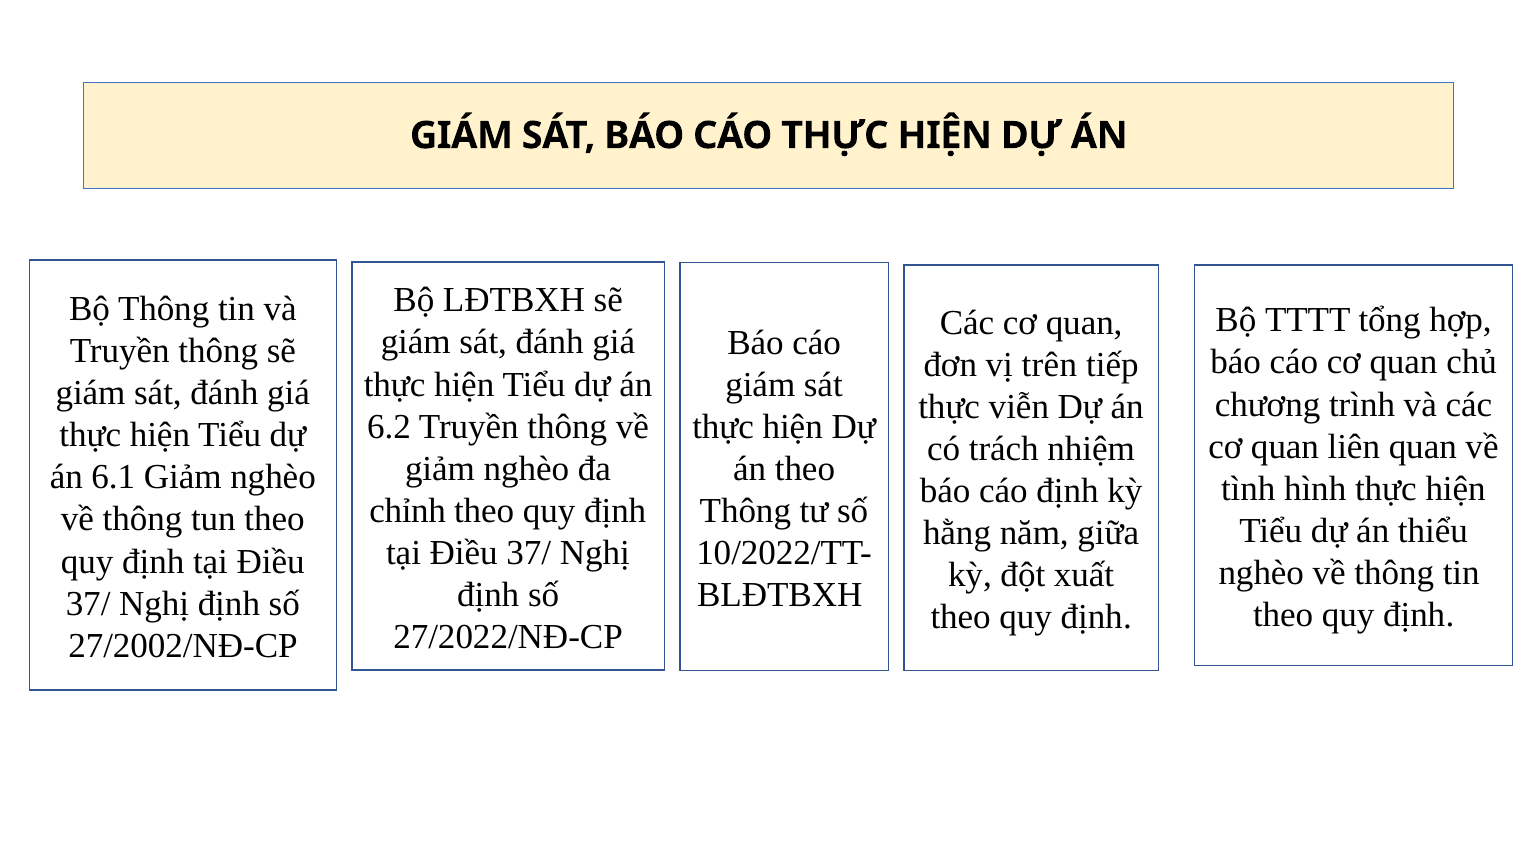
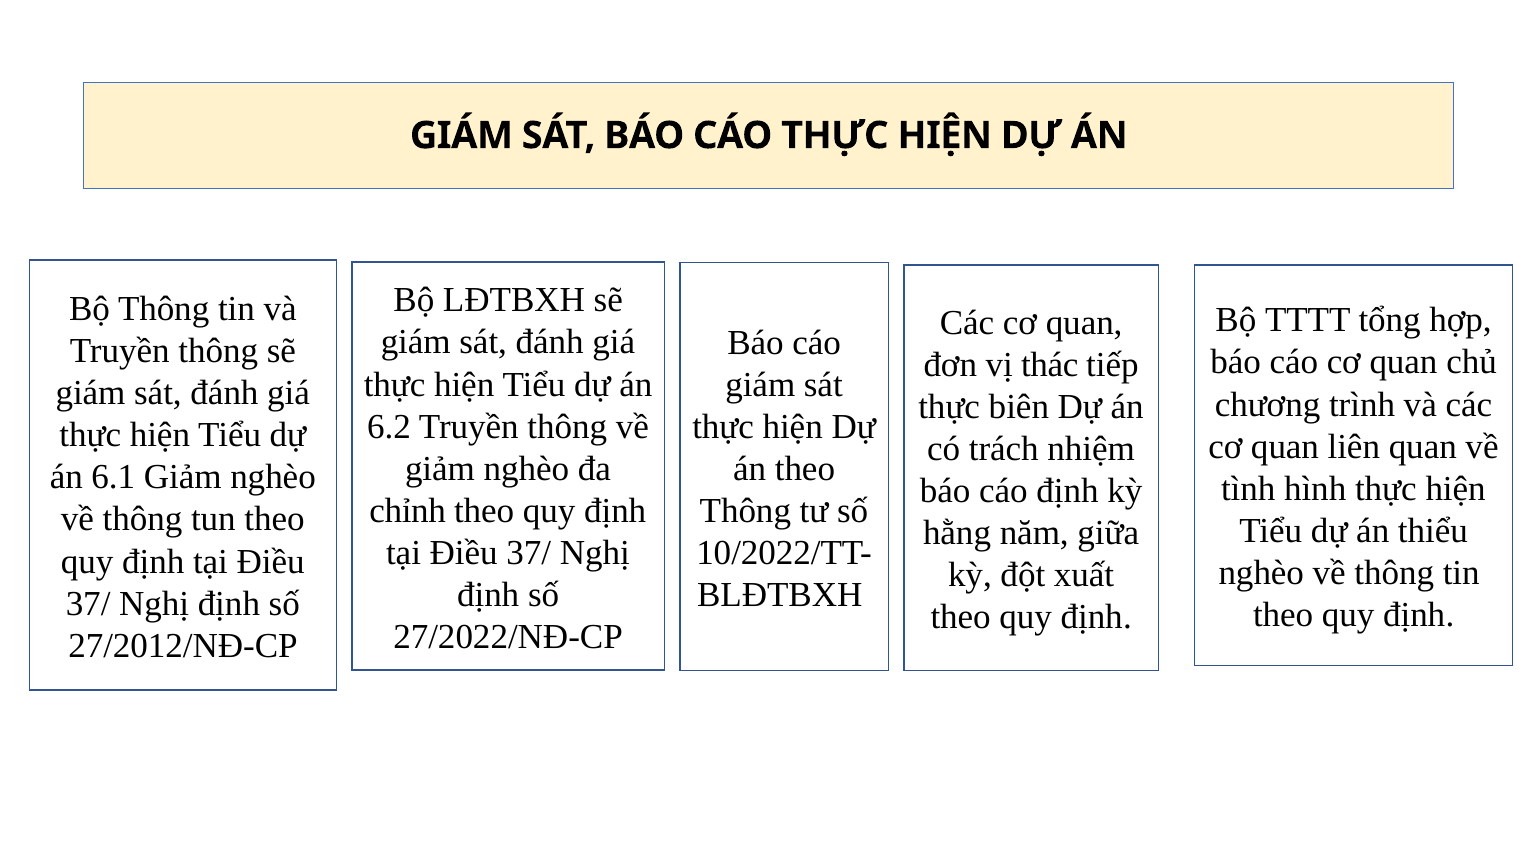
trên: trên -> thác
viễn: viễn -> biên
27/2002/NĐ-CP: 27/2002/NĐ-CP -> 27/2012/NĐ-CP
